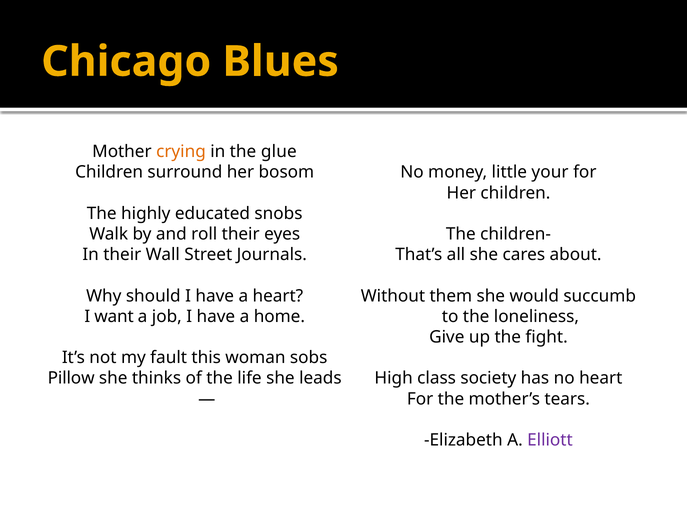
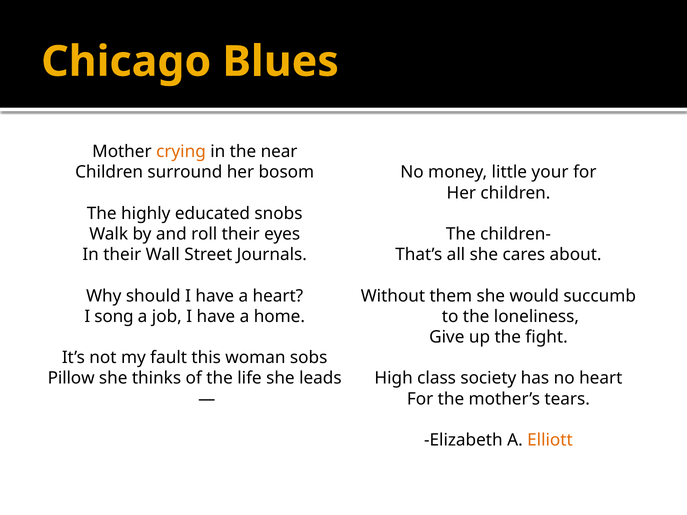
glue: glue -> near
want: want -> song
Elliott colour: purple -> orange
